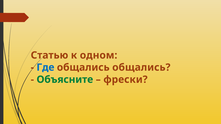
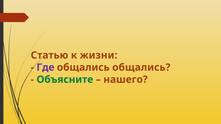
одном: одном -> жизни
Где colour: blue -> purple
фрески: фрески -> нашего
